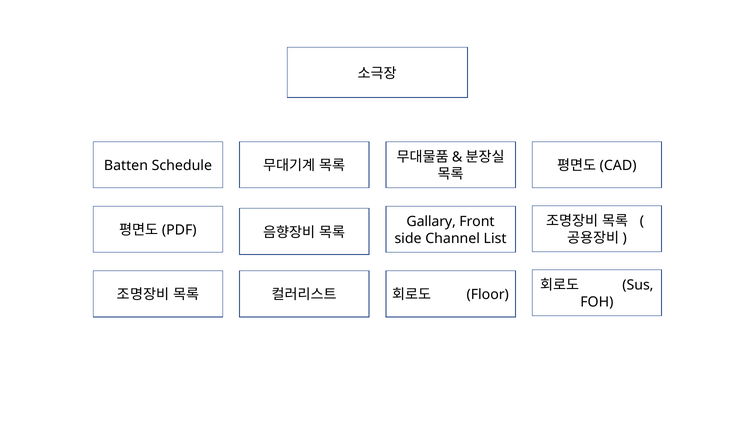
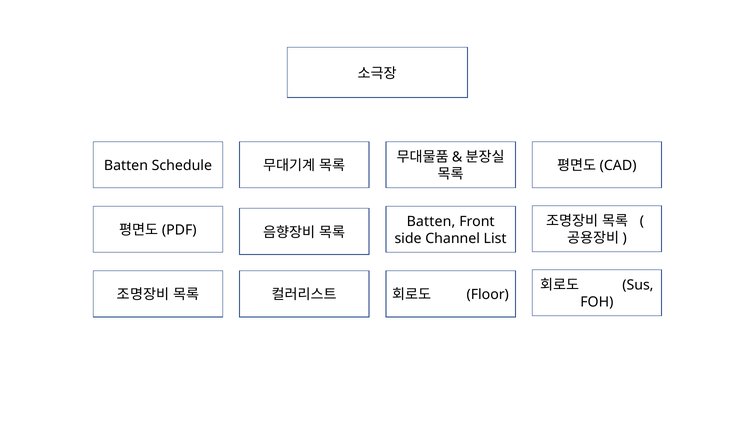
Gallary at (431, 222): Gallary -> Batten
